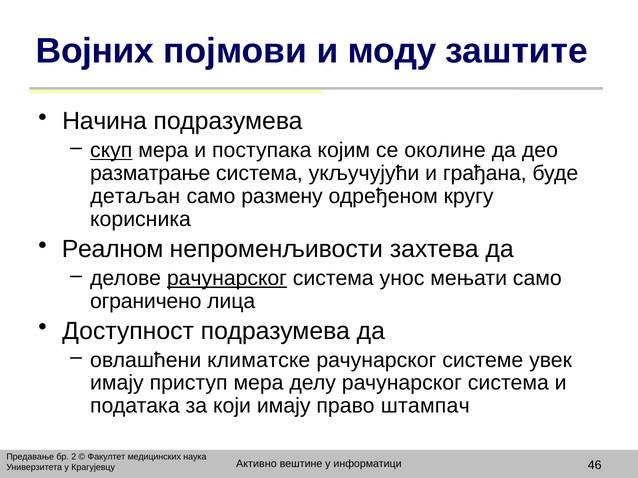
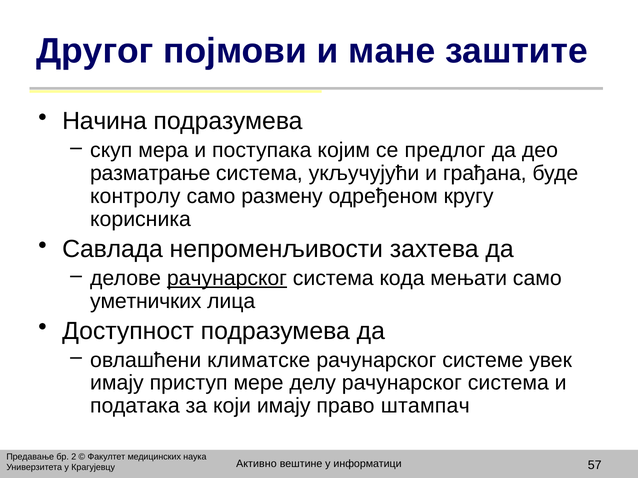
Војних: Војних -> Другог
моду: моду -> мане
скуп underline: present -> none
околине: околине -> предлог
детаљан: детаљан -> контролу
Реалном: Реалном -> Савлада
унос: унос -> кoда
ограничено: ограничено -> уметничких
приступ мера: мера -> мере
46: 46 -> 57
